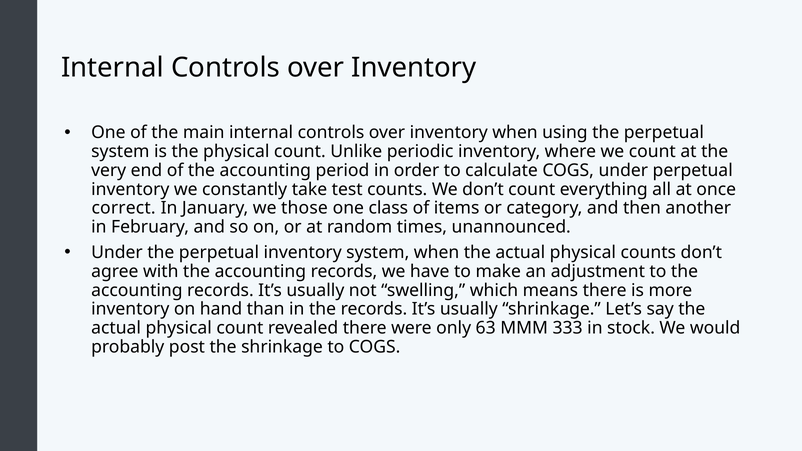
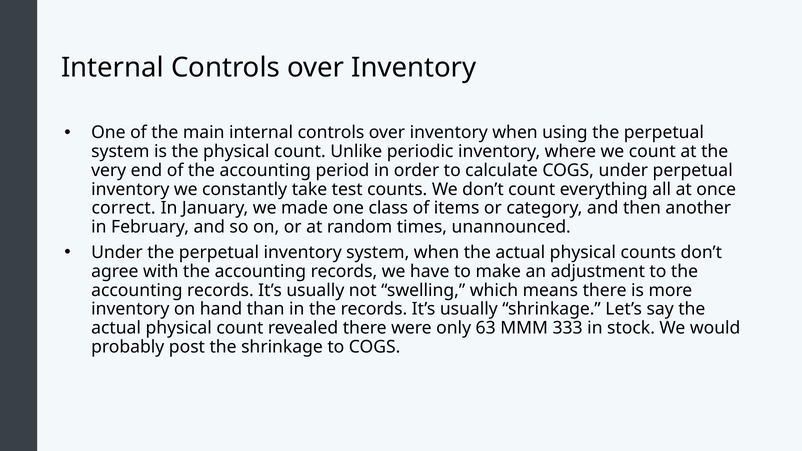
those: those -> made
